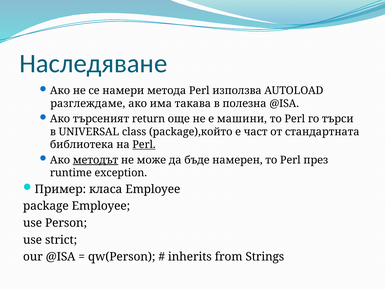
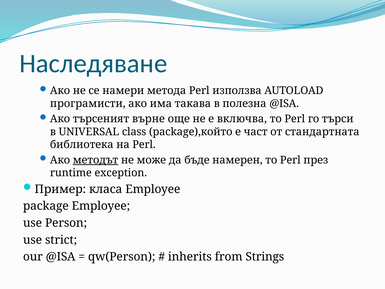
разглеждаме: разглеждаме -> програмисти
return: return -> върне
машини: машини -> включва
Perl at (144, 144) underline: present -> none
